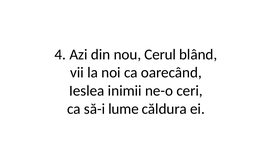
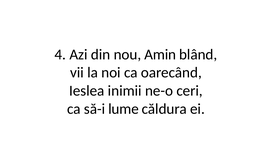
Cerul: Cerul -> Amin
